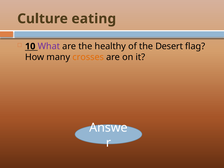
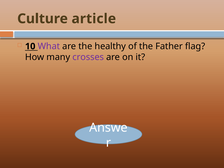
eating: eating -> article
Desert: Desert -> Father
crosses colour: orange -> purple
